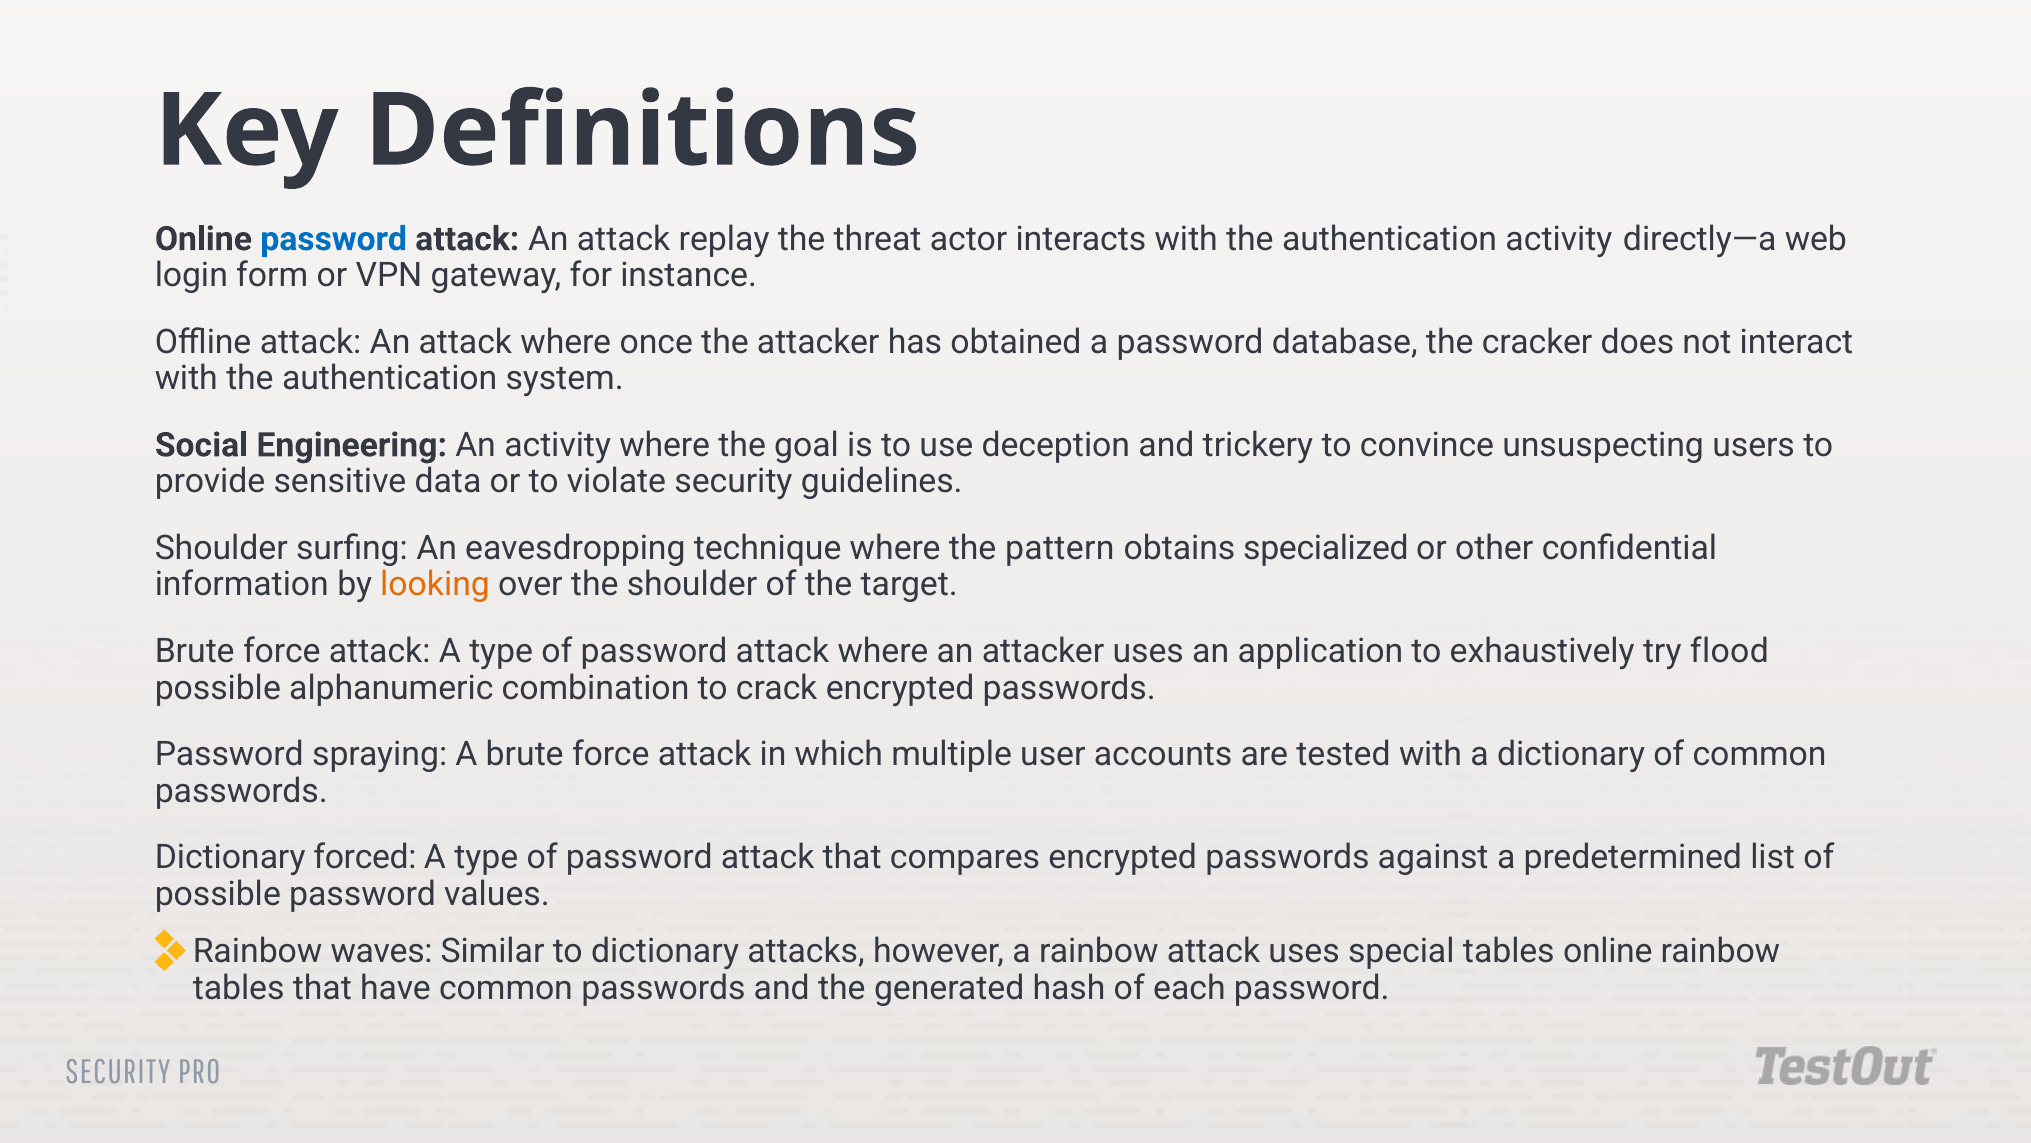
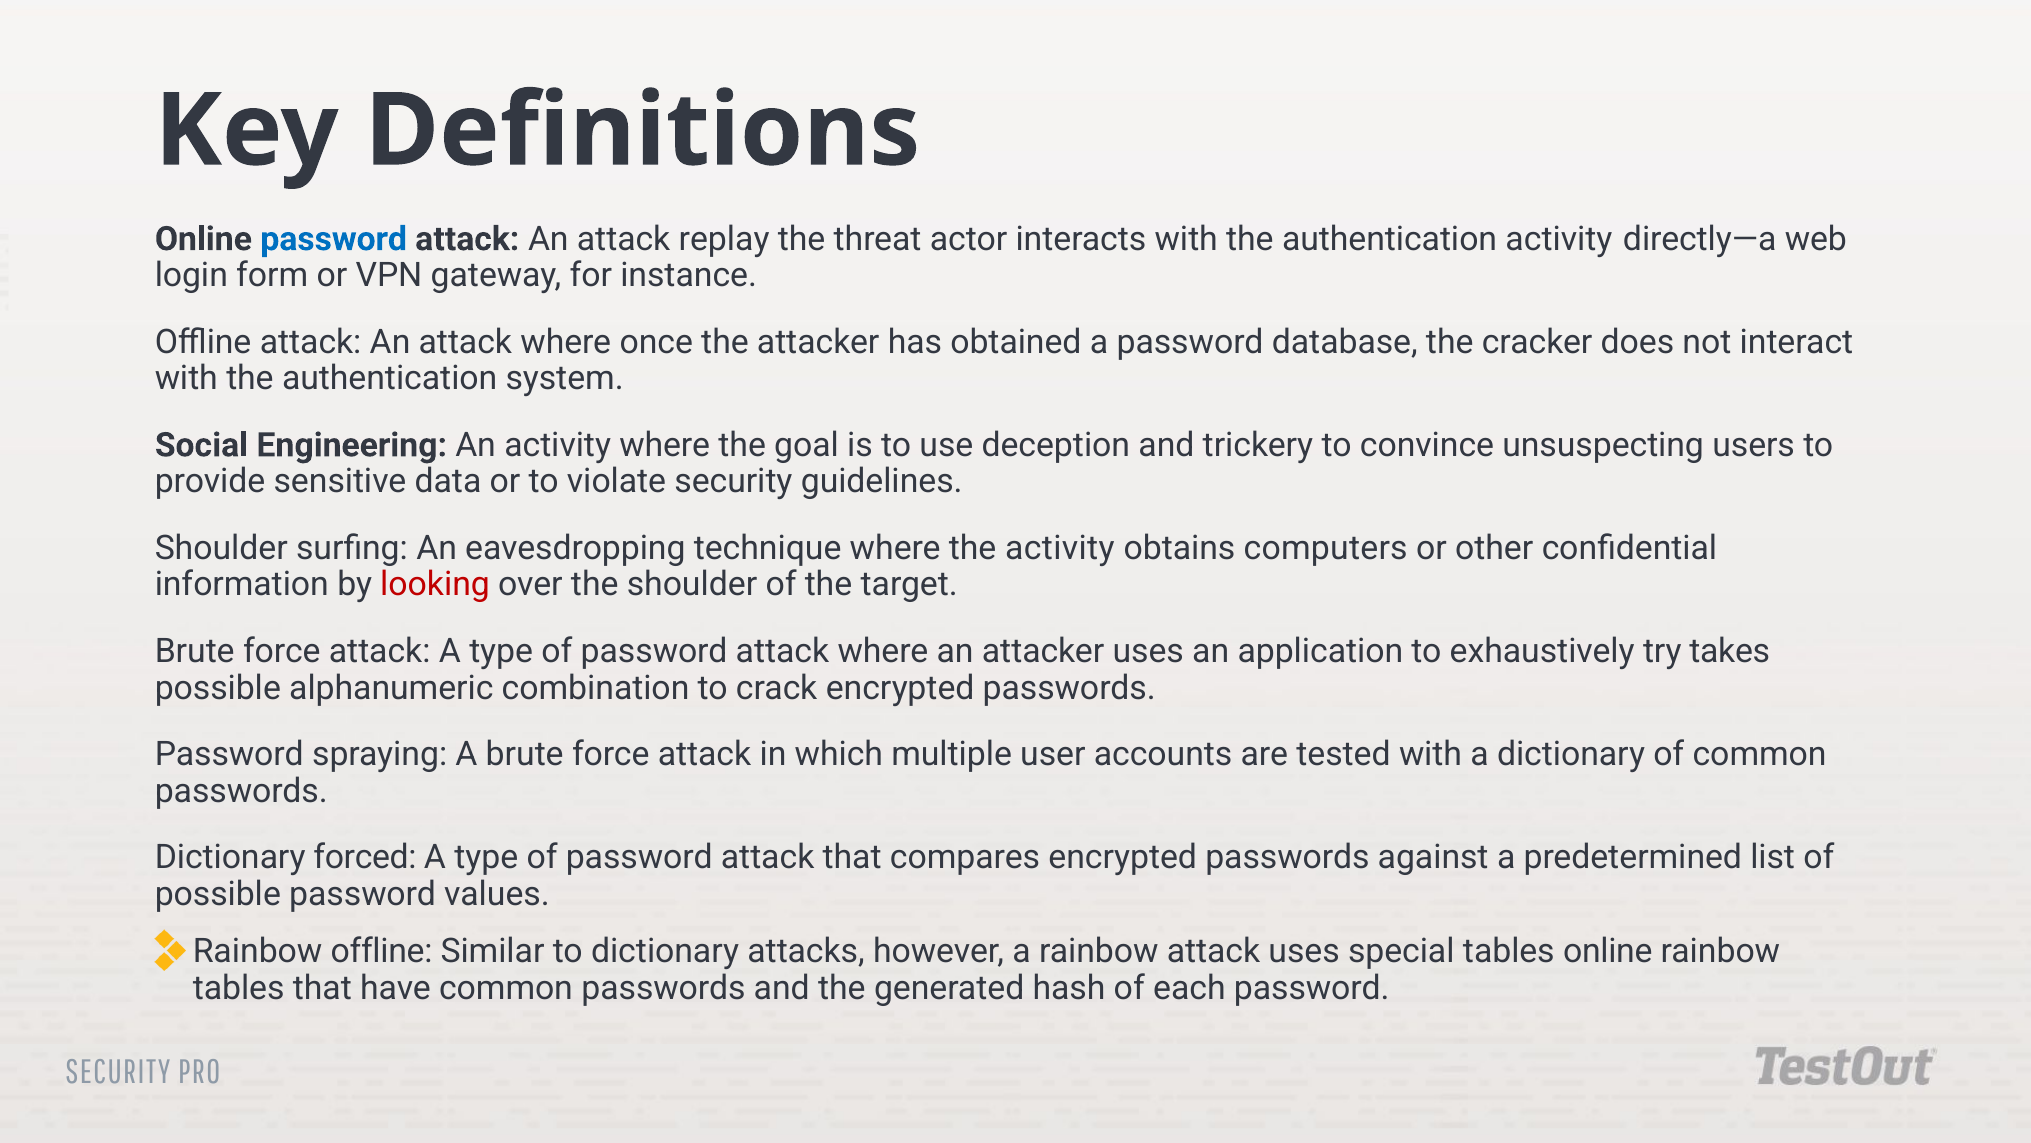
the pattern: pattern -> activity
specialized: specialized -> computers
looking colour: orange -> red
flood: flood -> takes
Rainbow waves: waves -> offline
